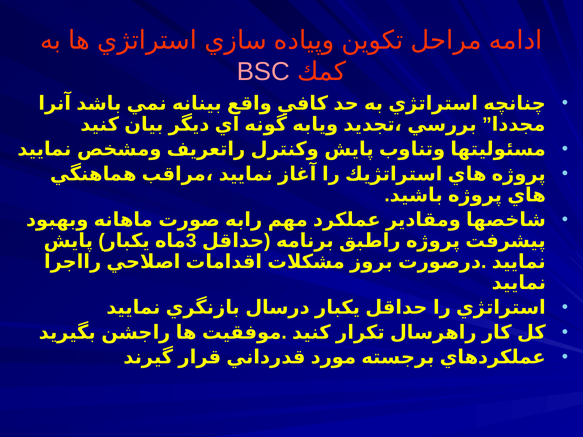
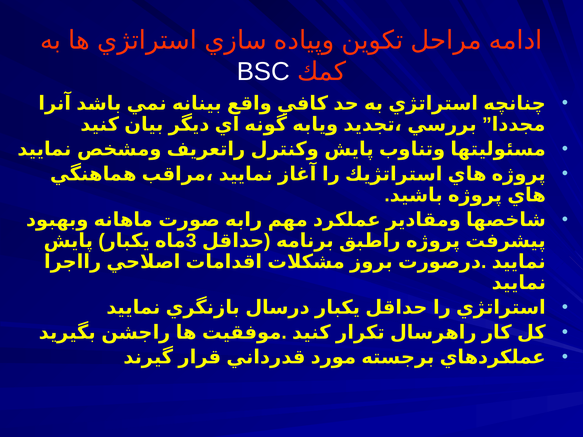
BSC colour: pink -> white
